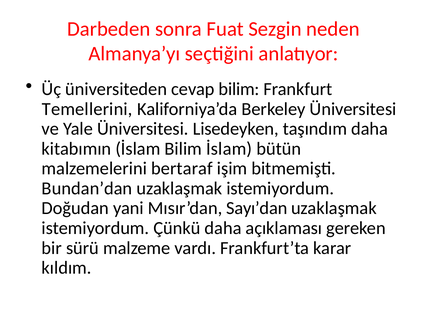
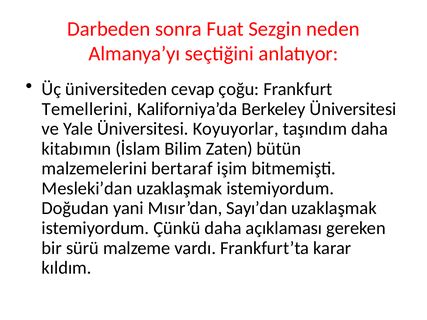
cevap bilim: bilim -> çoğu
Lisedeyken: Lisedeyken -> Koyuyorlar
Bilim İslam: İslam -> Zaten
Bundan’dan: Bundan’dan -> Mesleki’dan
